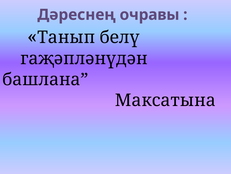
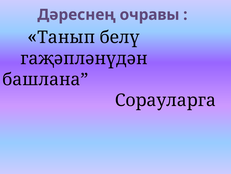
Максатына: Максатына -> Сорауларга
